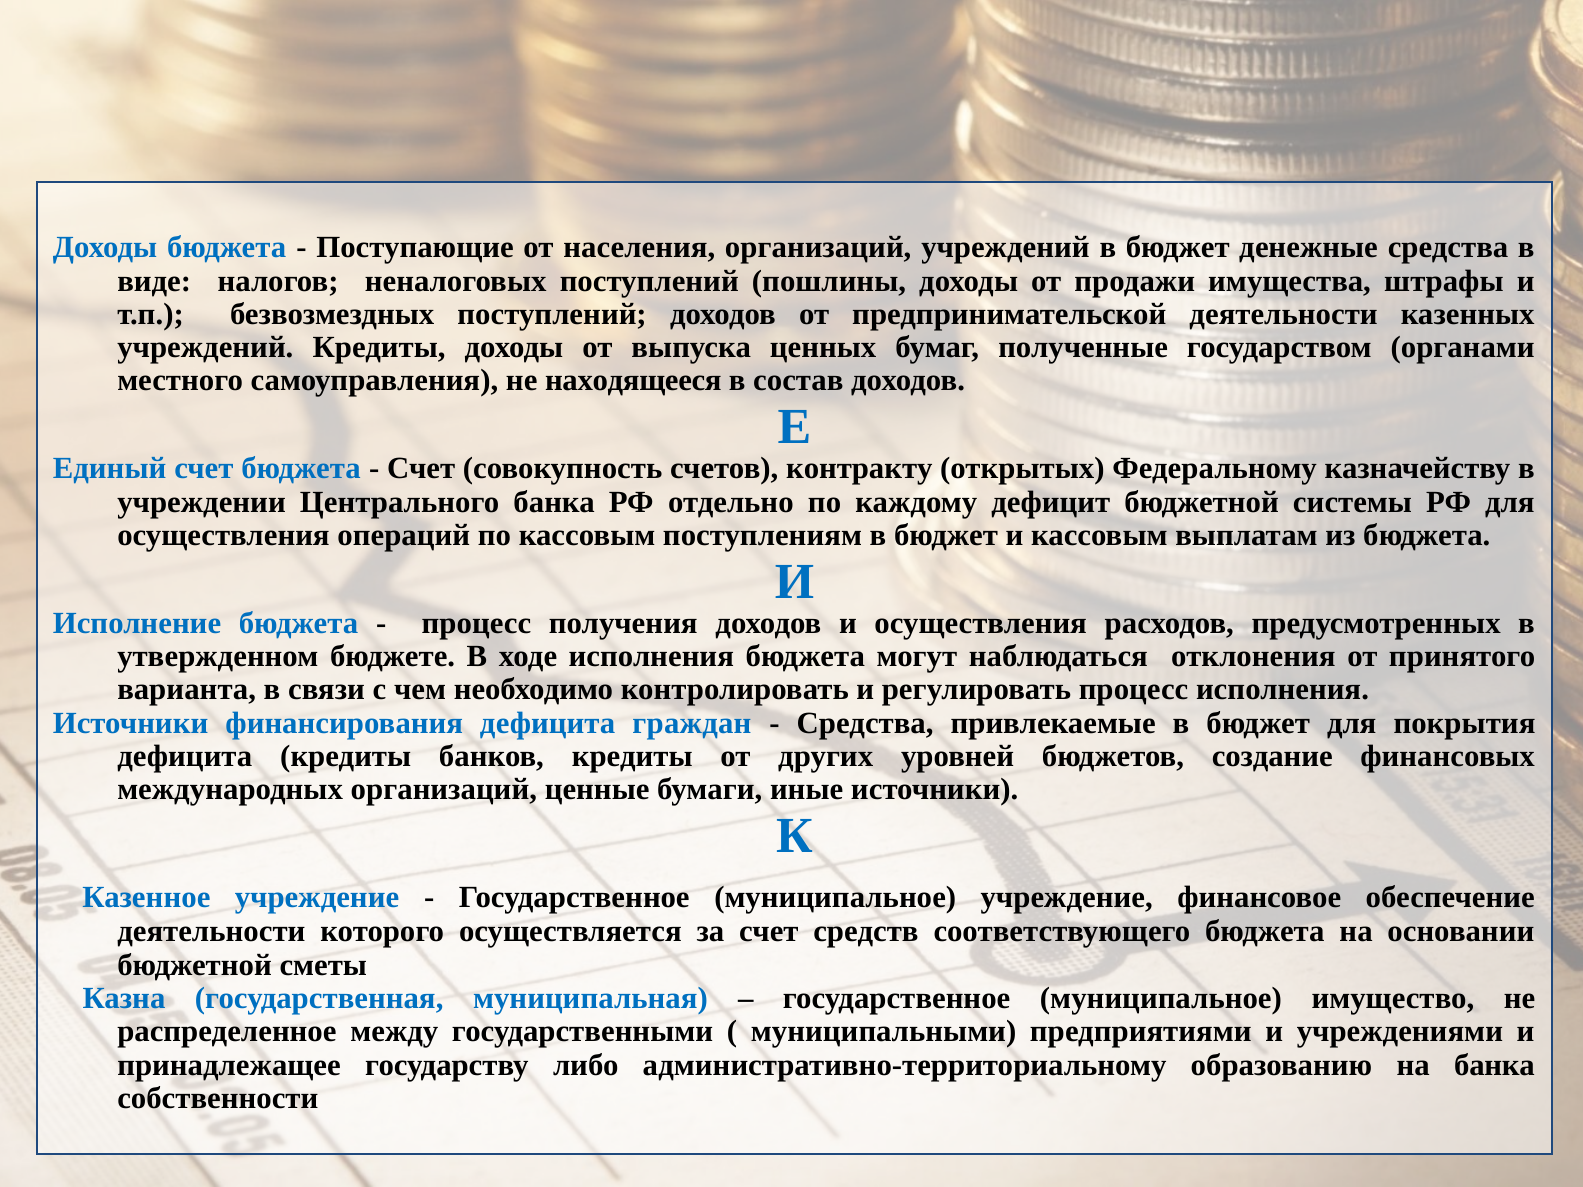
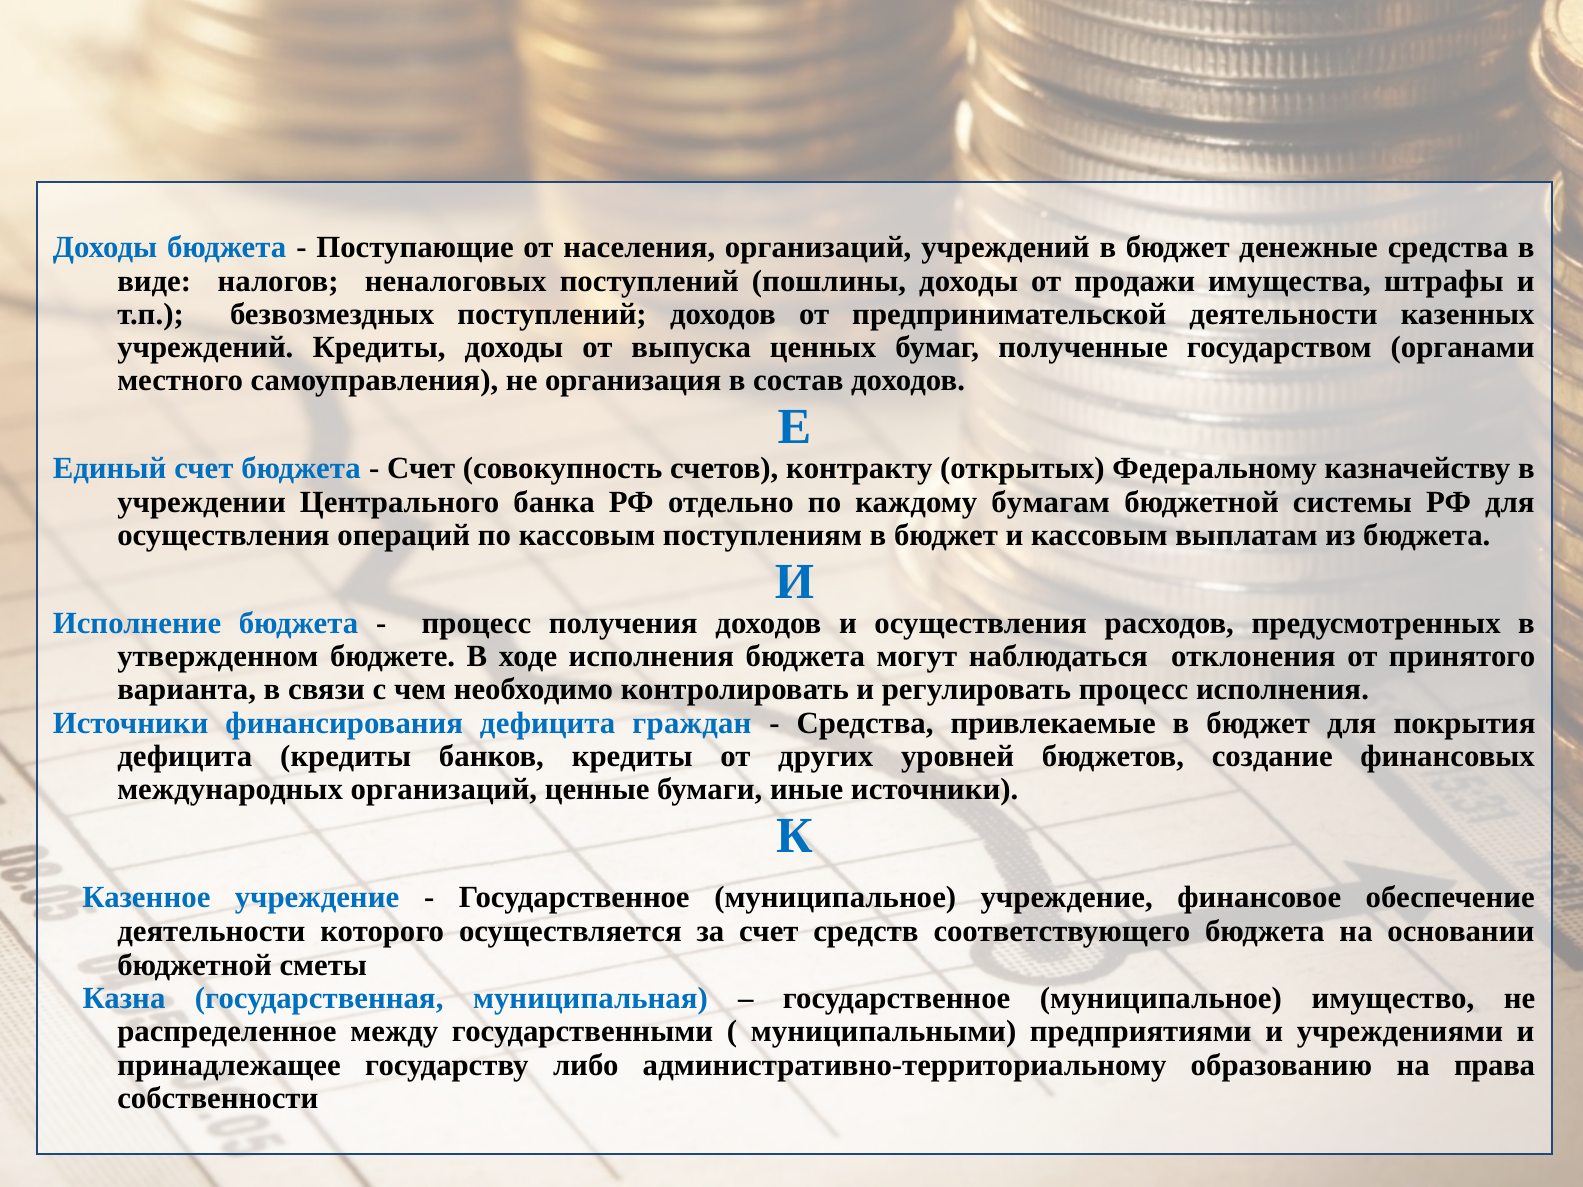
находящееся: находящееся -> организация
дефицит: дефицит -> бумагам
на банка: банка -> права
